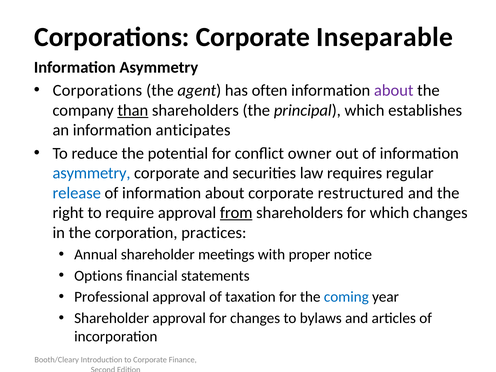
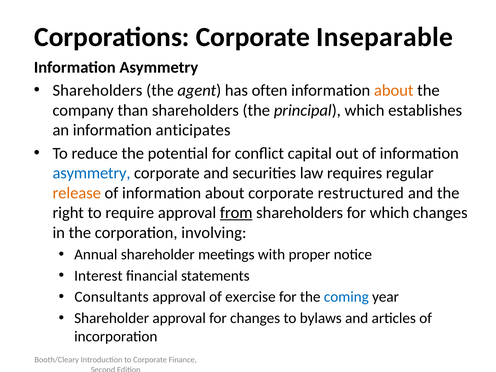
Corporations at (97, 90): Corporations -> Shareholders
about at (394, 90) colour: purple -> orange
than underline: present -> none
owner: owner -> capital
release colour: blue -> orange
practices: practices -> involving
Options: Options -> Interest
Professional: Professional -> Consultants
taxation: taxation -> exercise
